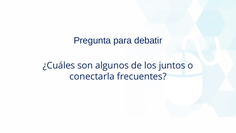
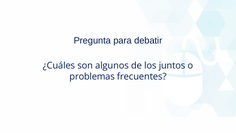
conectarla: conectarla -> problemas
